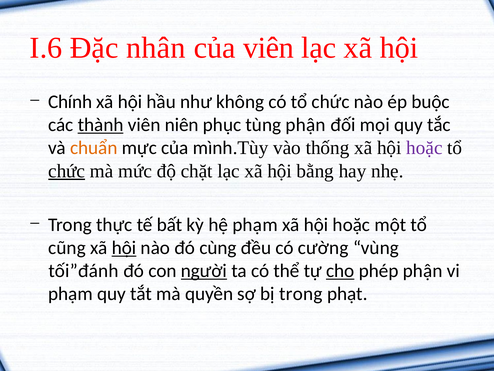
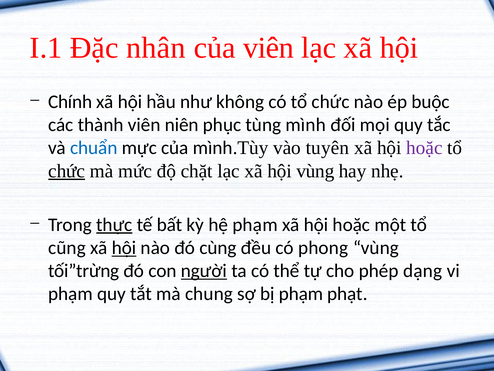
I.6: I.6 -> I.1
thành underline: present -> none
tùng phận: phận -> mình
chuẩn colour: orange -> blue
thống: thống -> tuyên
hội bằng: bằng -> vùng
thực underline: none -> present
cường: cường -> phong
tối”đánh: tối”đánh -> tối”trừng
cho underline: present -> none
phép phận: phận -> dạng
quyền: quyền -> chung
bị trong: trong -> phạm
